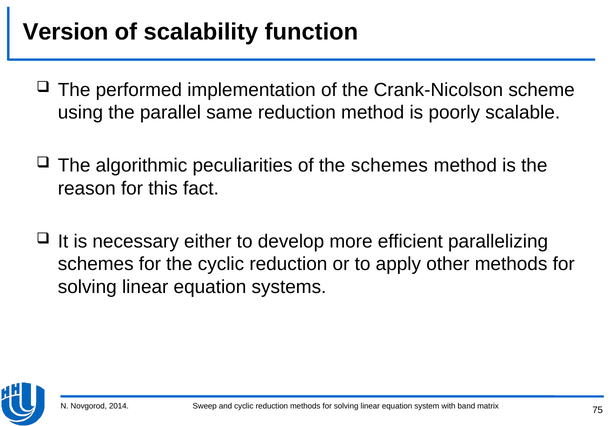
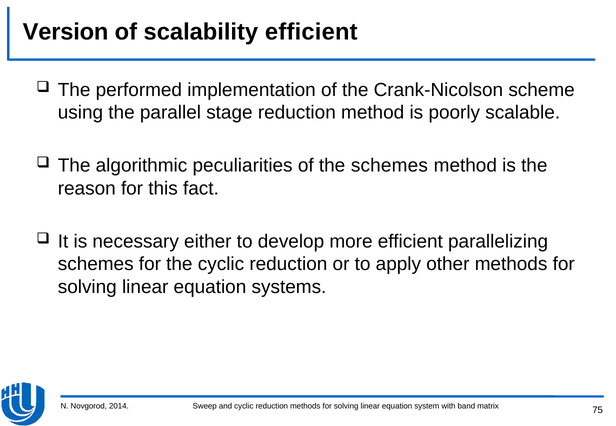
scalability function: function -> efficient
same: same -> stage
